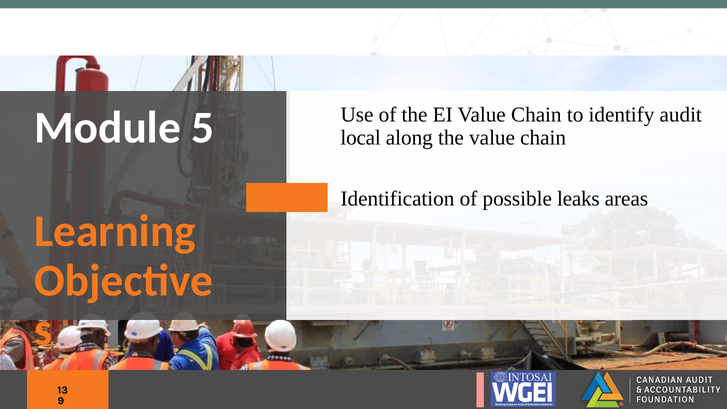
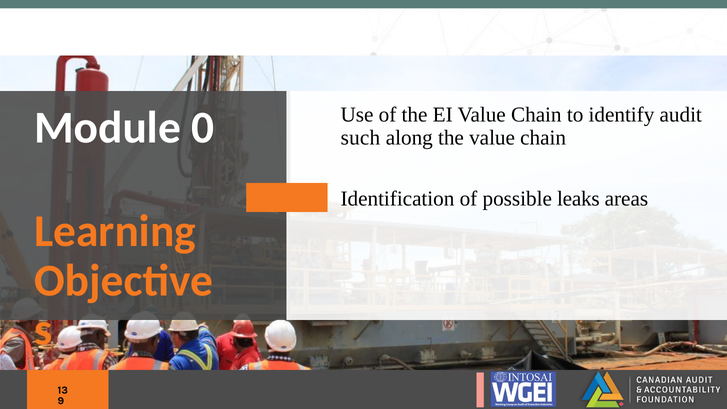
5: 5 -> 0
local: local -> such
